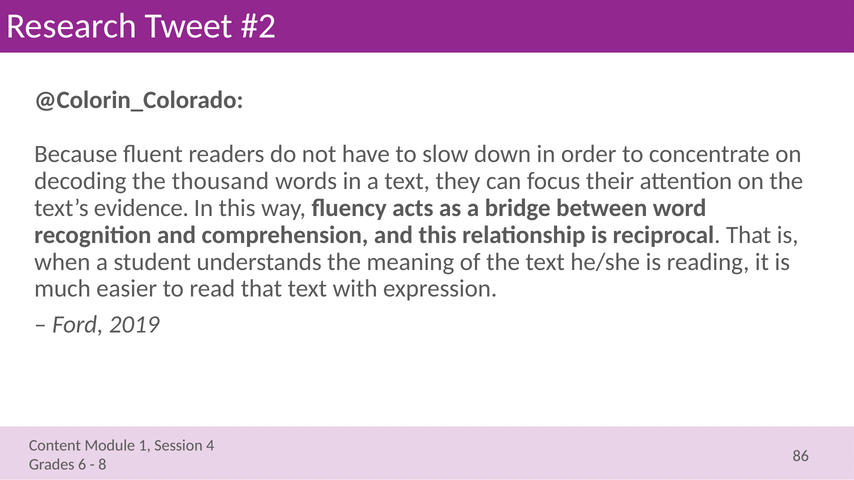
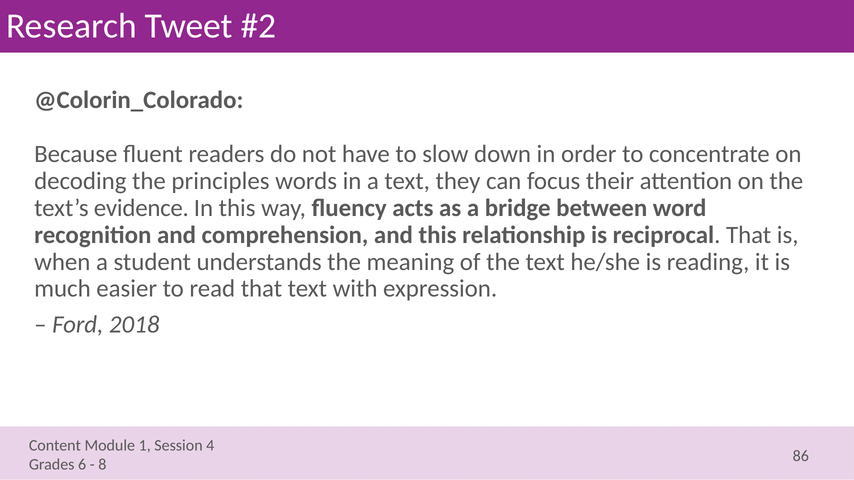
thousand: thousand -> principles
2019: 2019 -> 2018
